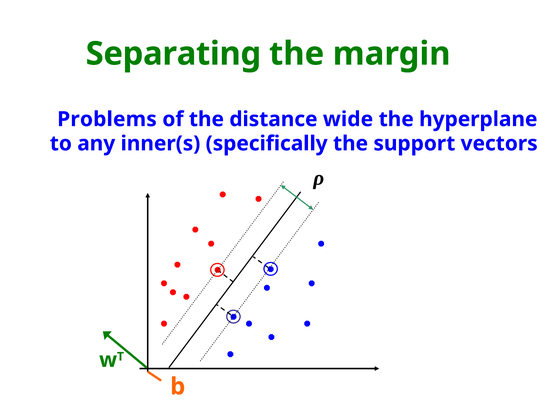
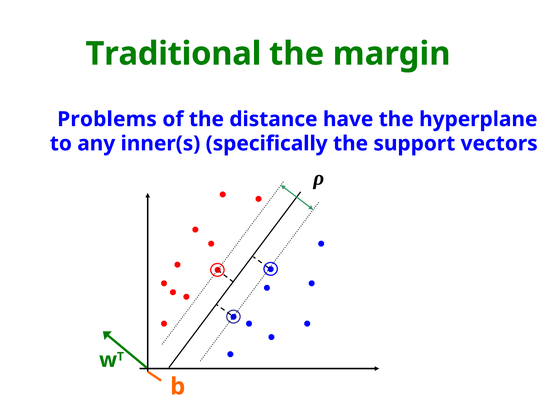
Separating: Separating -> Traditional
wide: wide -> have
